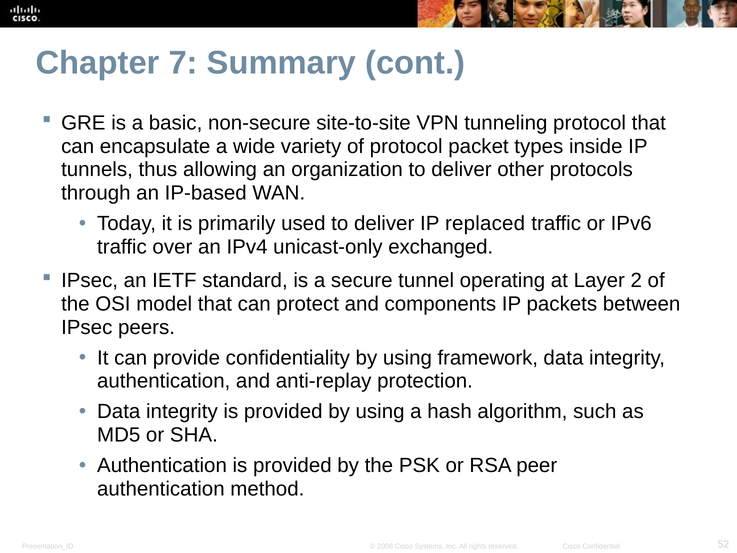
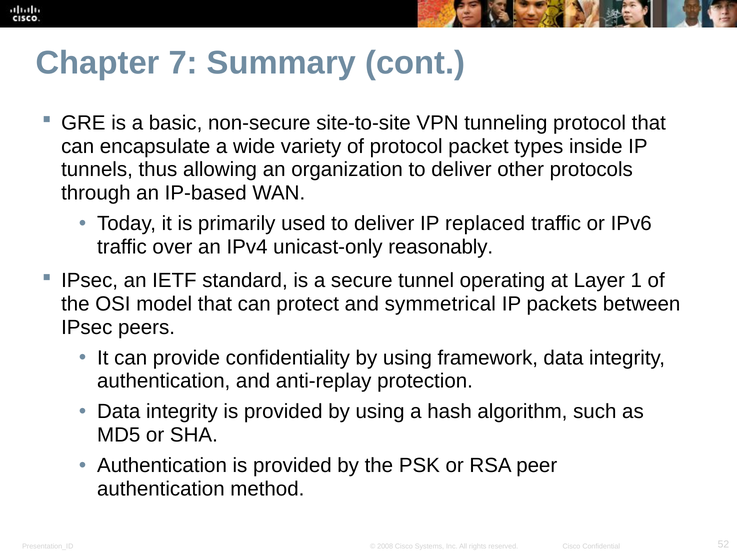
exchanged: exchanged -> reasonably
2: 2 -> 1
components: components -> symmetrical
